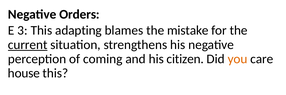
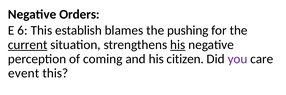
3: 3 -> 6
adapting: adapting -> establish
mistake: mistake -> pushing
his at (178, 45) underline: none -> present
you colour: orange -> purple
house: house -> event
